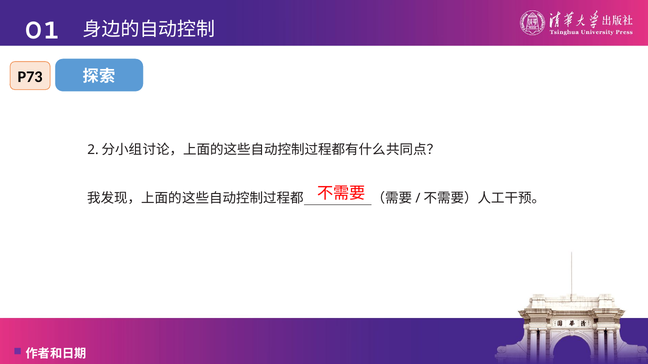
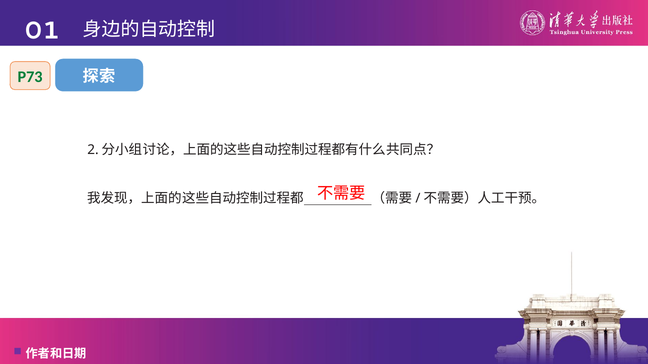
P73 colour: black -> green
